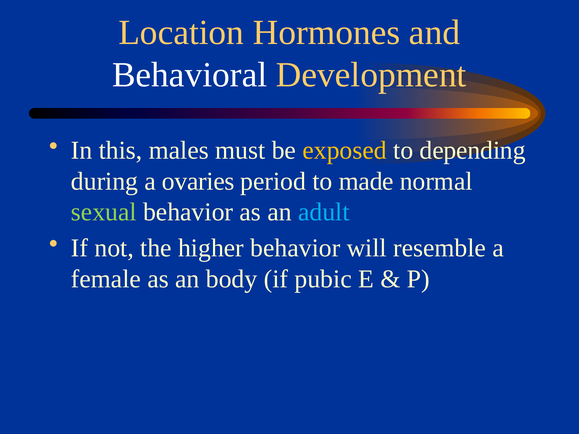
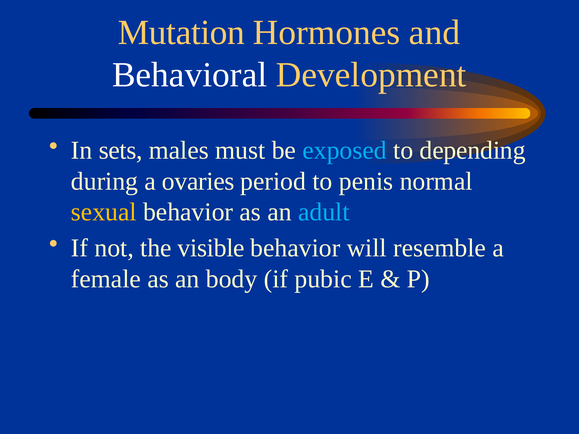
Location: Location -> Mutation
this: this -> sets
exposed colour: yellow -> light blue
made: made -> penis
sexual colour: light green -> yellow
higher: higher -> visible
